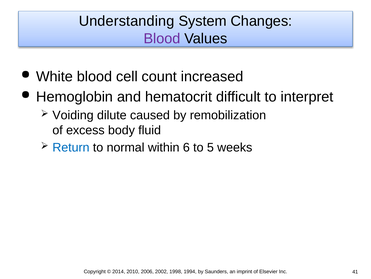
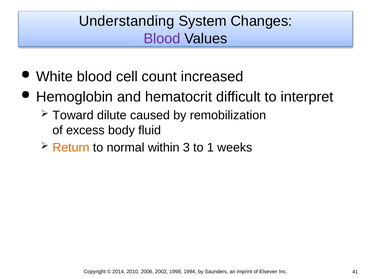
Voiding: Voiding -> Toward
Return colour: blue -> orange
6: 6 -> 3
5: 5 -> 1
